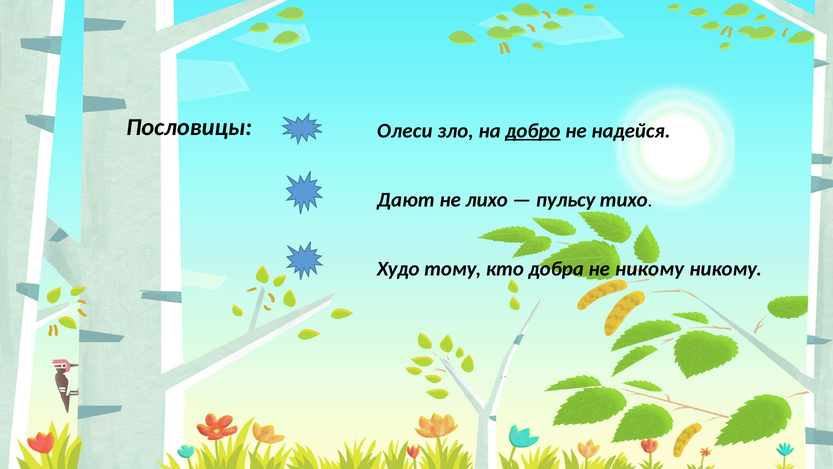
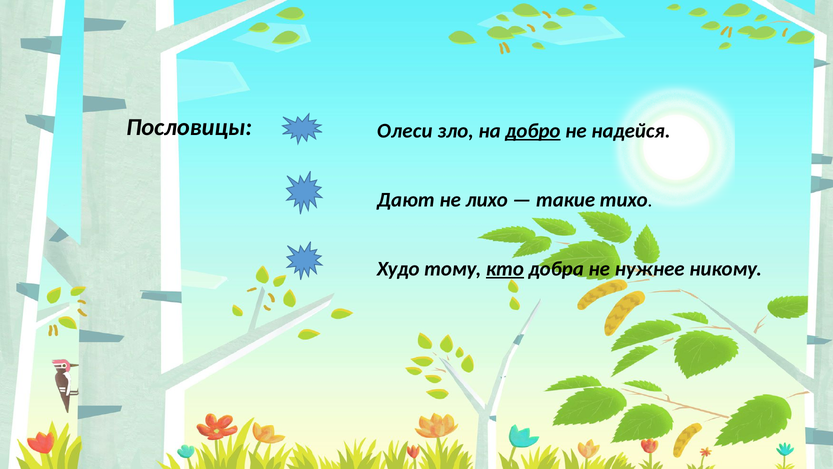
пульсу: пульсу -> такие
кто underline: none -> present
не никому: никому -> нужнее
